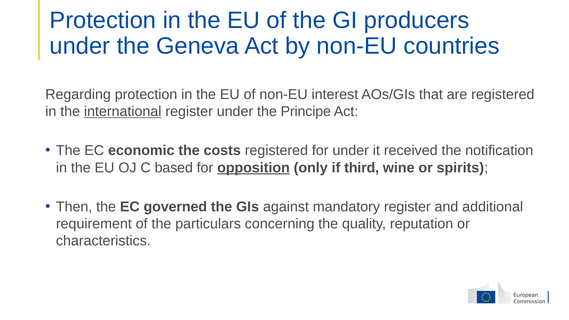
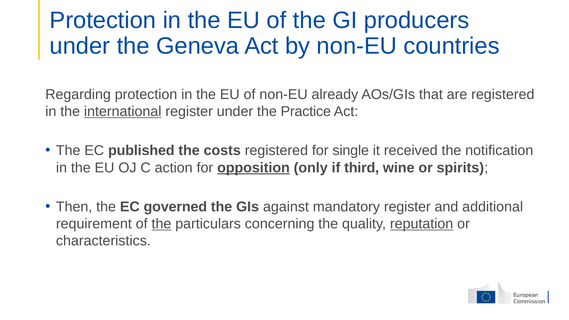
interest: interest -> already
Principe: Principe -> Practice
economic: economic -> published
for under: under -> single
based: based -> action
the at (161, 224) underline: none -> present
reputation underline: none -> present
